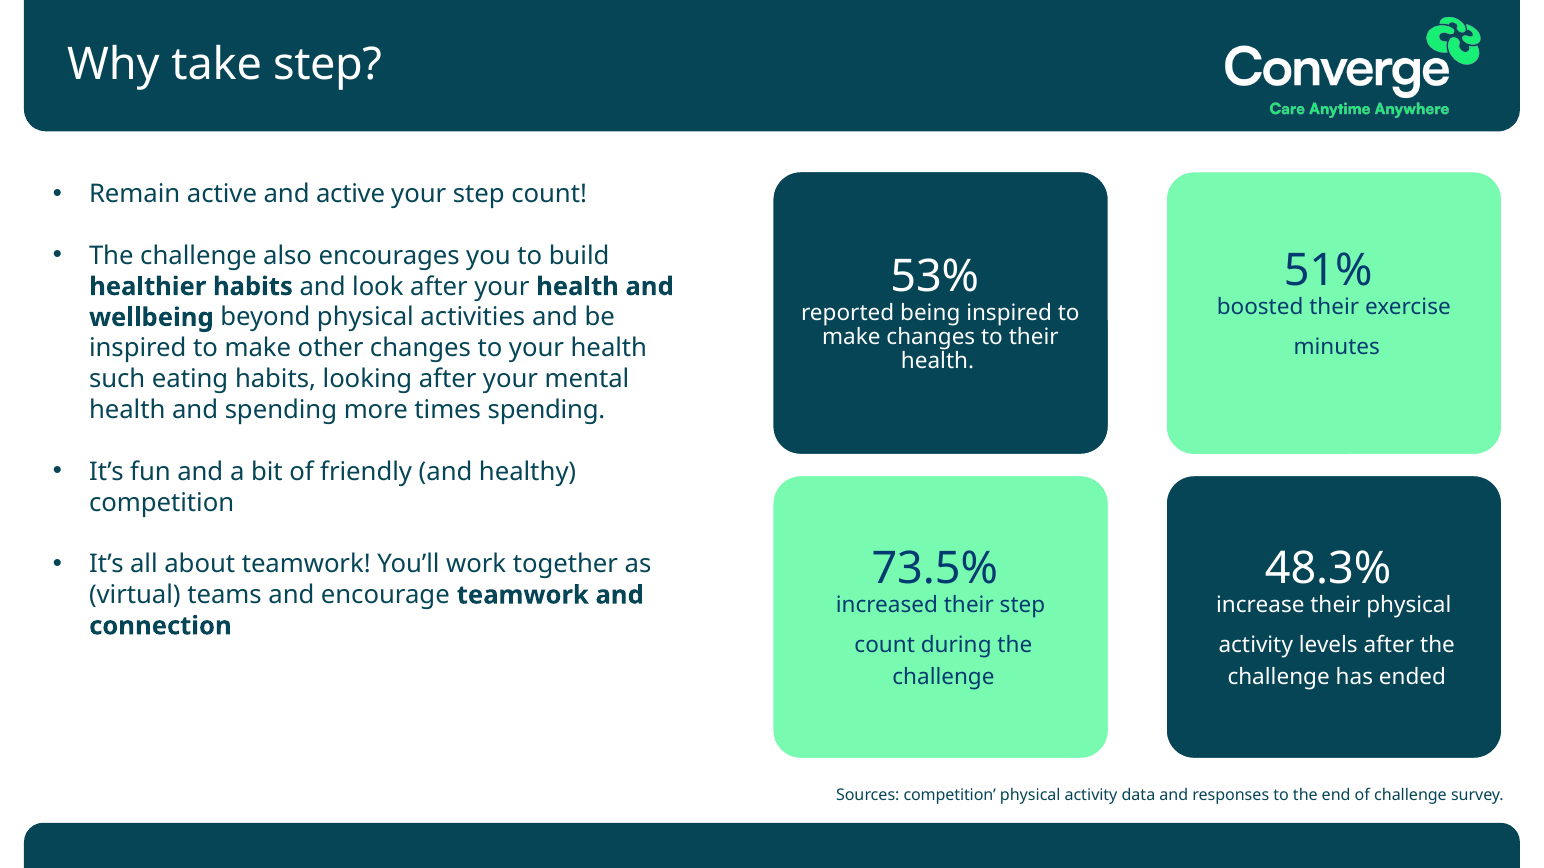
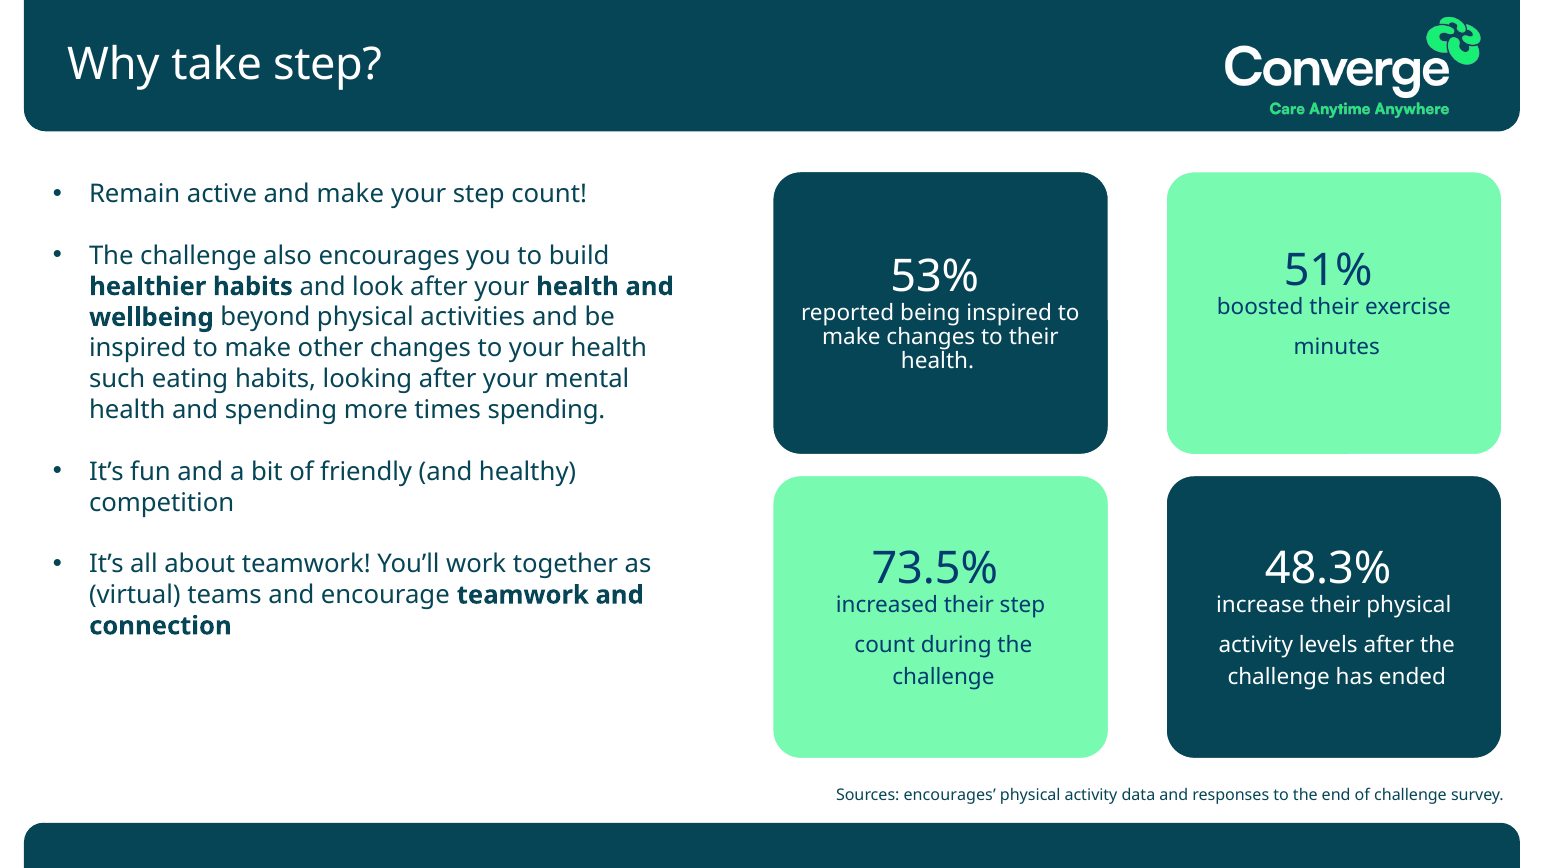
and active: active -> make
Sources competition: competition -> encourages
